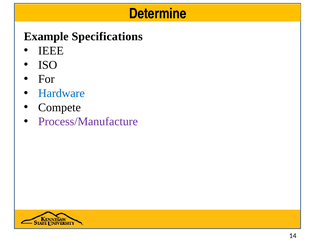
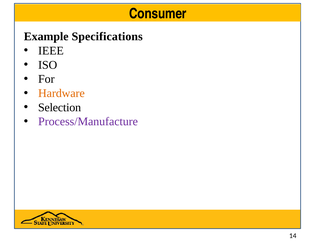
Determine: Determine -> Consumer
Hardware colour: blue -> orange
Compete: Compete -> Selection
